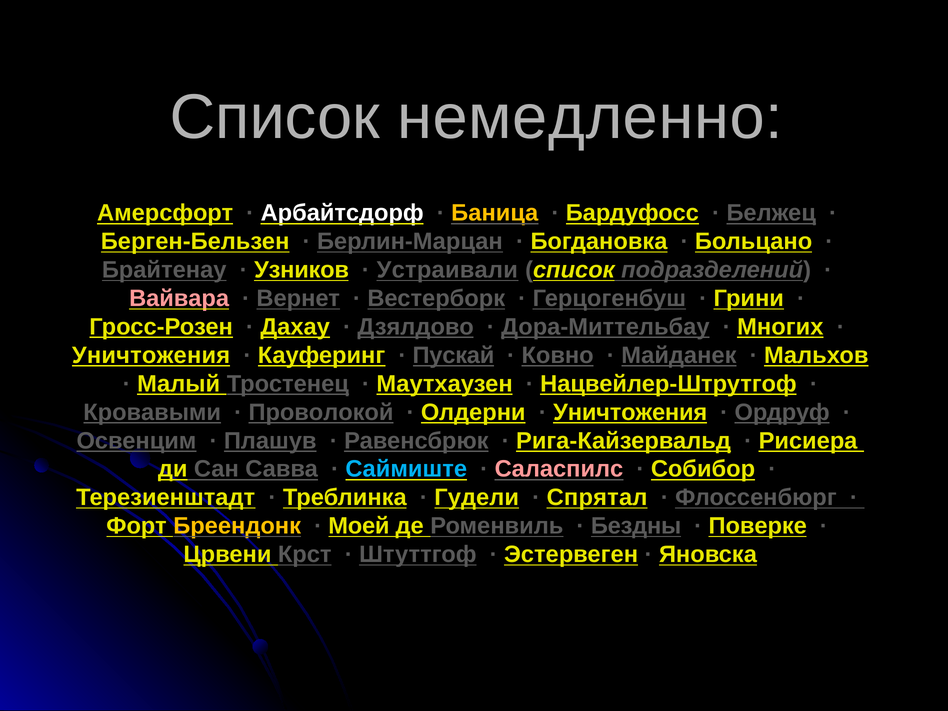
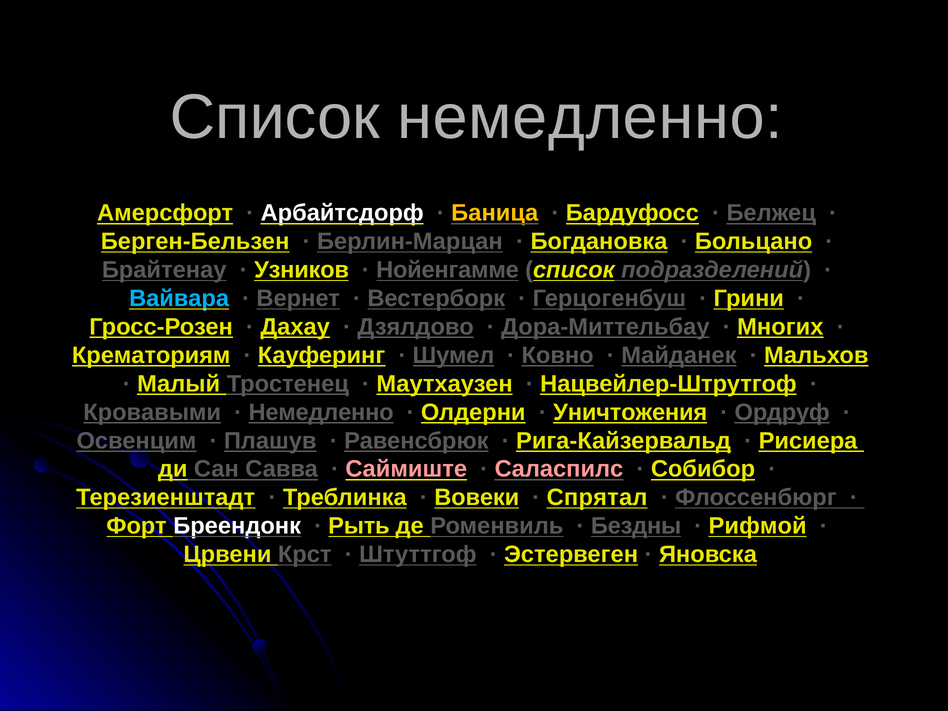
Устраивали: Устраивали -> Нойенгамме
Вайвара colour: pink -> light blue
Уничтожения at (151, 355): Уничтожения -> Крематориям
Пускай: Пускай -> Шумел
Проволокой at (321, 412): Проволокой -> Немедленно
Саймиште colour: light blue -> pink
Гудели: Гудели -> Вовеки
Бреендонк colour: yellow -> white
Моей: Моей -> Рыть
Поверке: Поверке -> Рифмой
